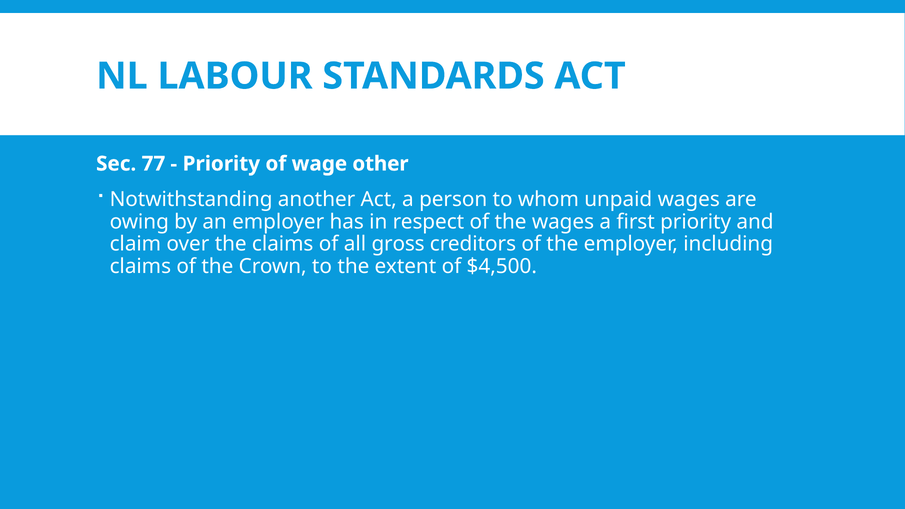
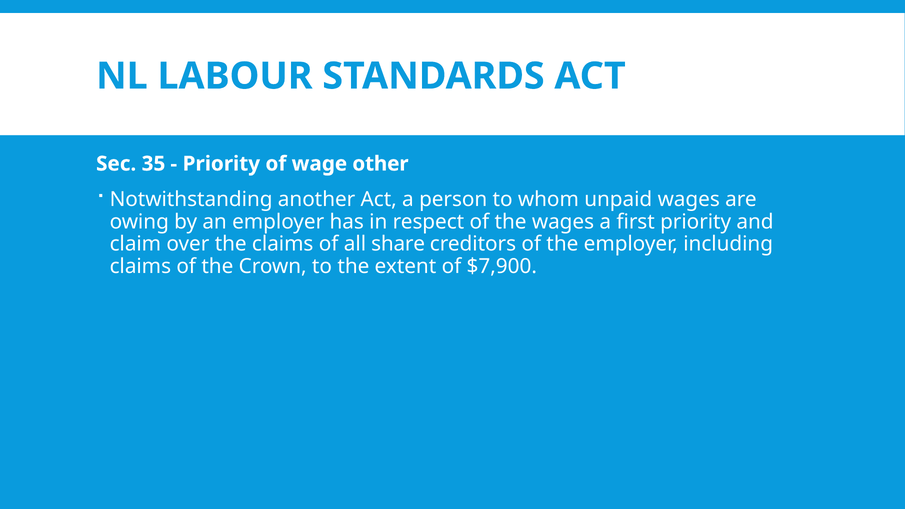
77: 77 -> 35
gross: gross -> share
$4,500: $4,500 -> $7,900
